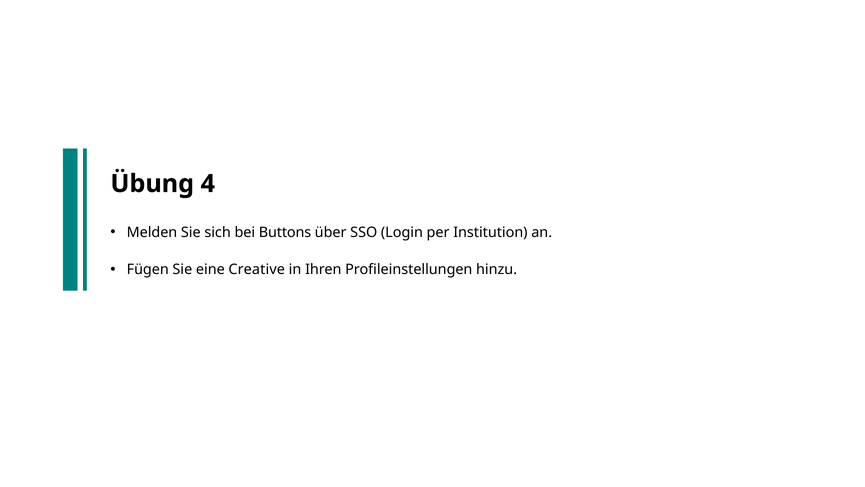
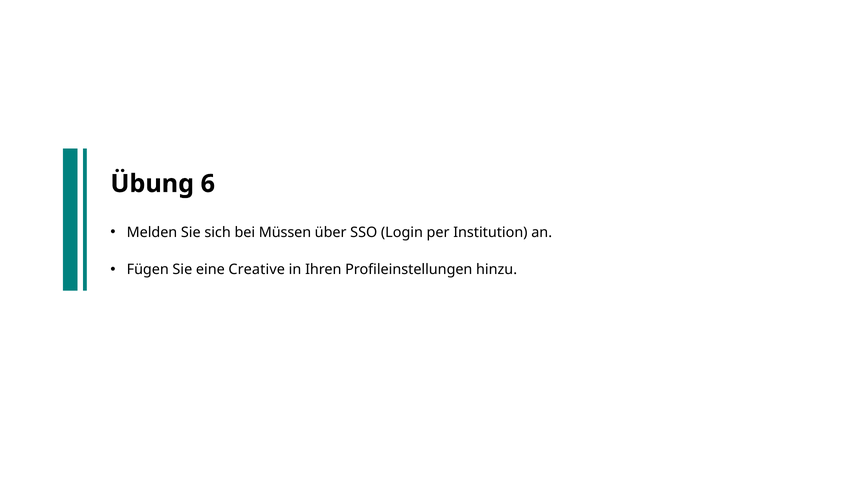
4: 4 -> 6
Buttons: Buttons -> Müssen
